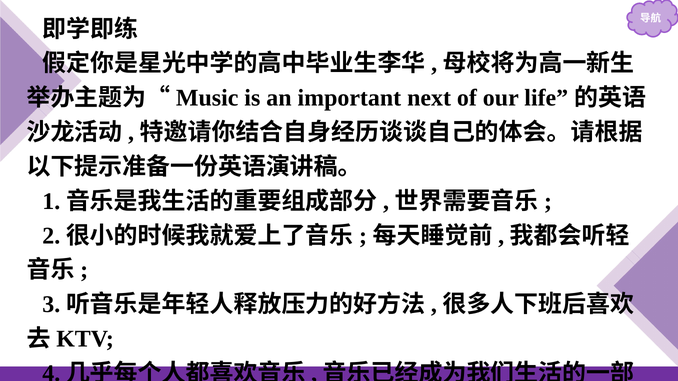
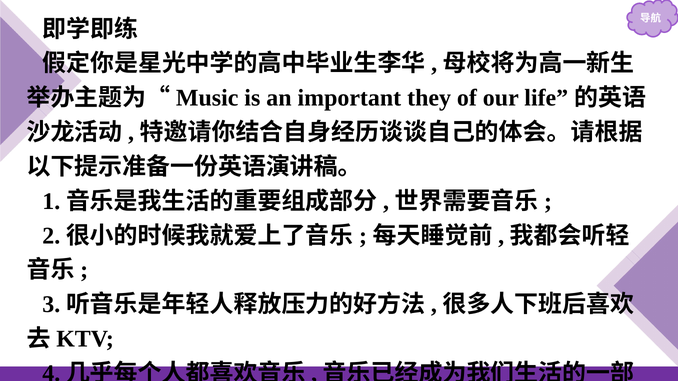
next: next -> they
